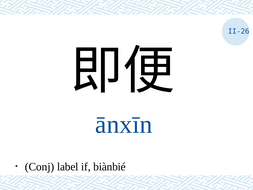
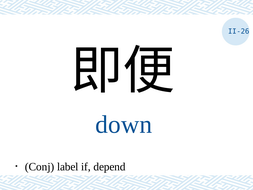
ānxīn: ānxīn -> down
biànbié: biànbié -> depend
